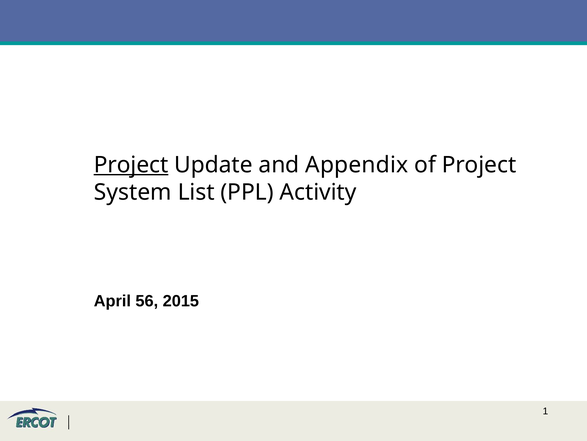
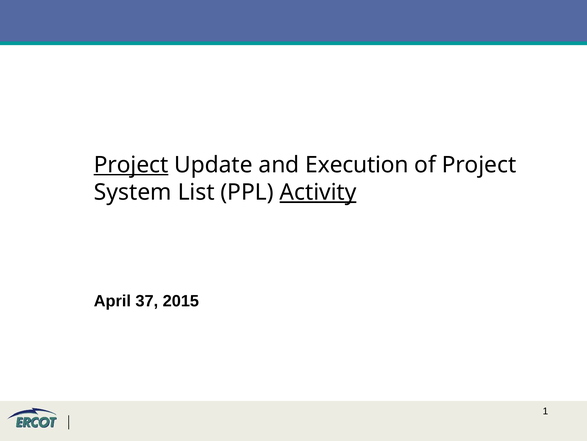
Appendix: Appendix -> Execution
Activity underline: none -> present
56: 56 -> 37
